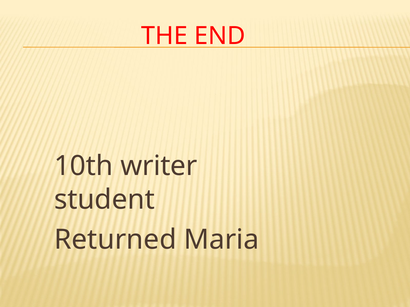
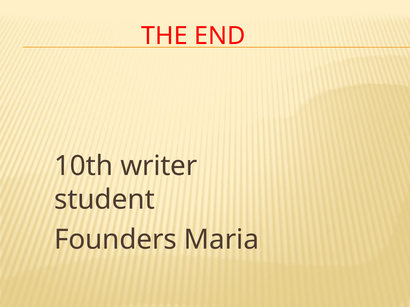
Returned: Returned -> Founders
